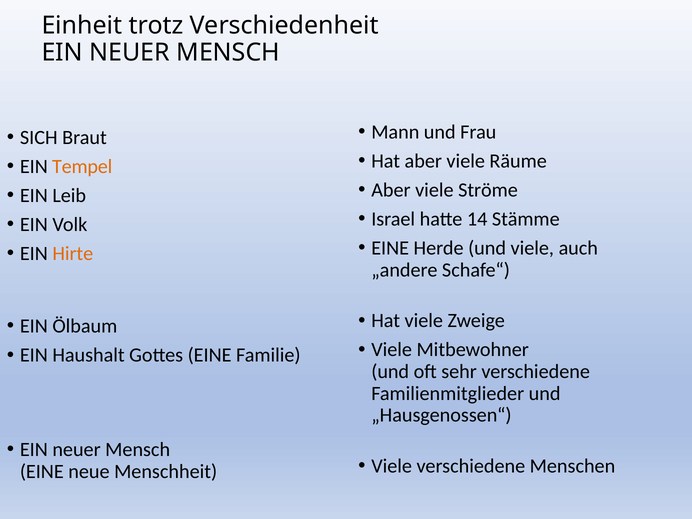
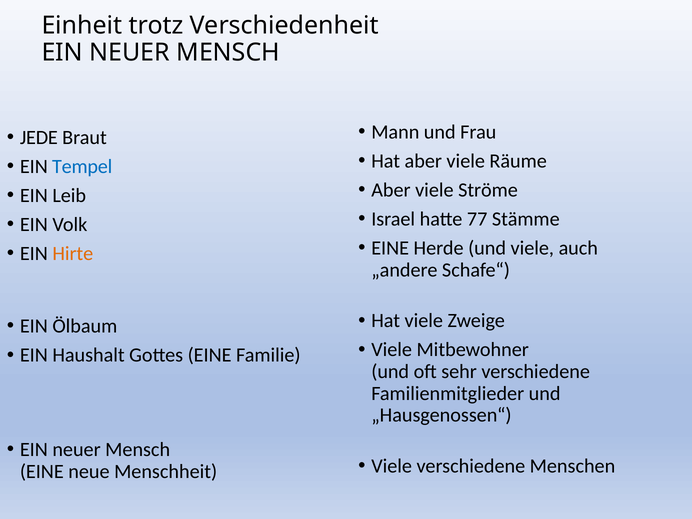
SICH: SICH -> JEDE
Tempel colour: orange -> blue
14: 14 -> 77
